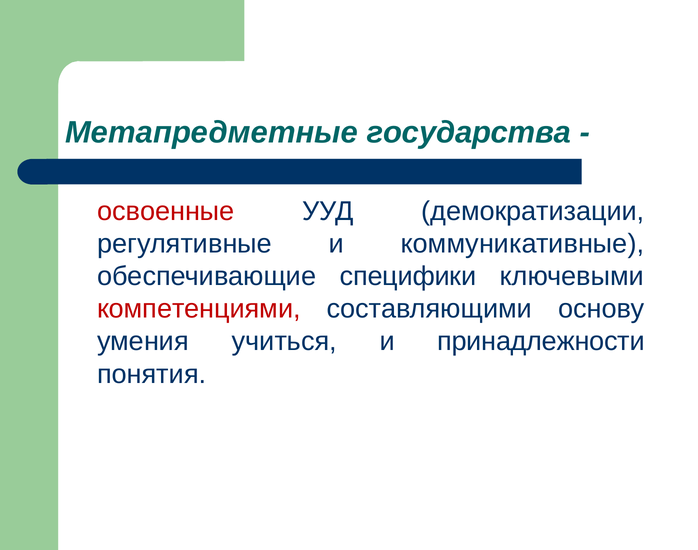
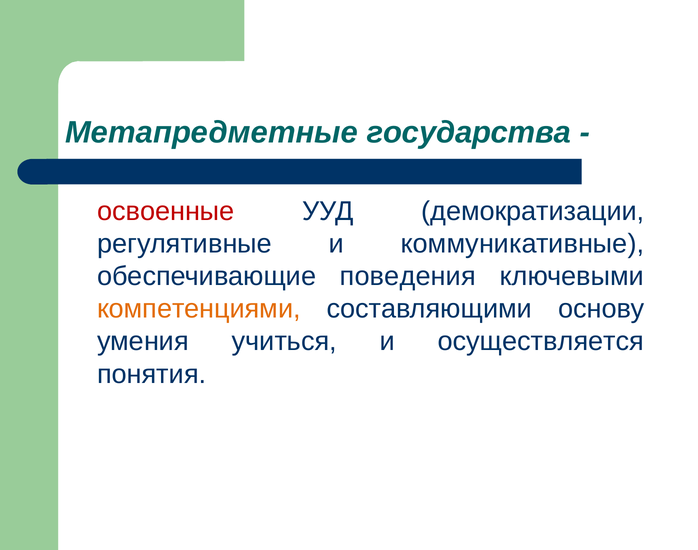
специфики: специфики -> поведения
компетенциями colour: red -> orange
принадлежности: принадлежности -> осуществляется
